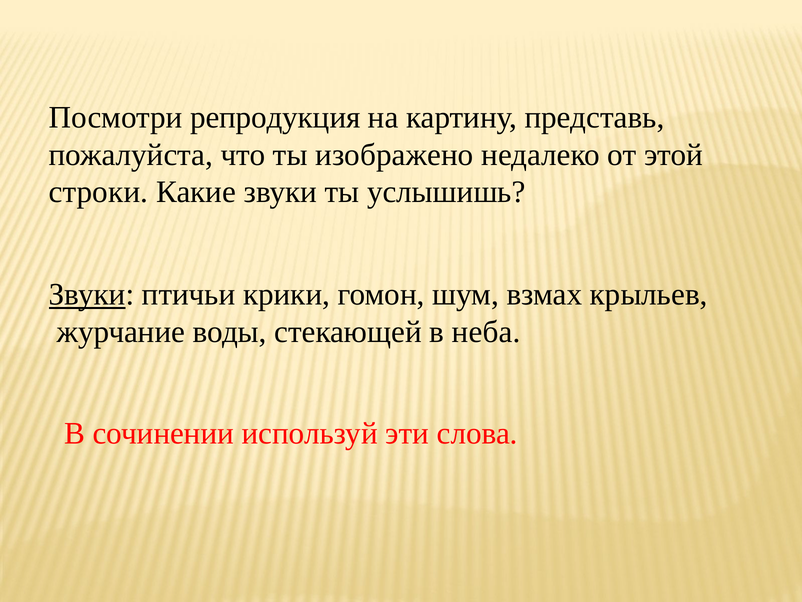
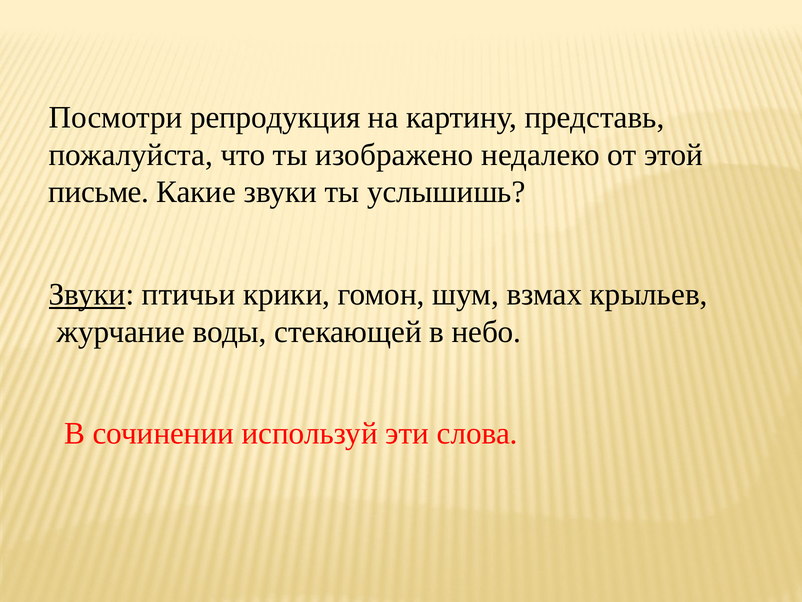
строки: строки -> письме
неба: неба -> небо
